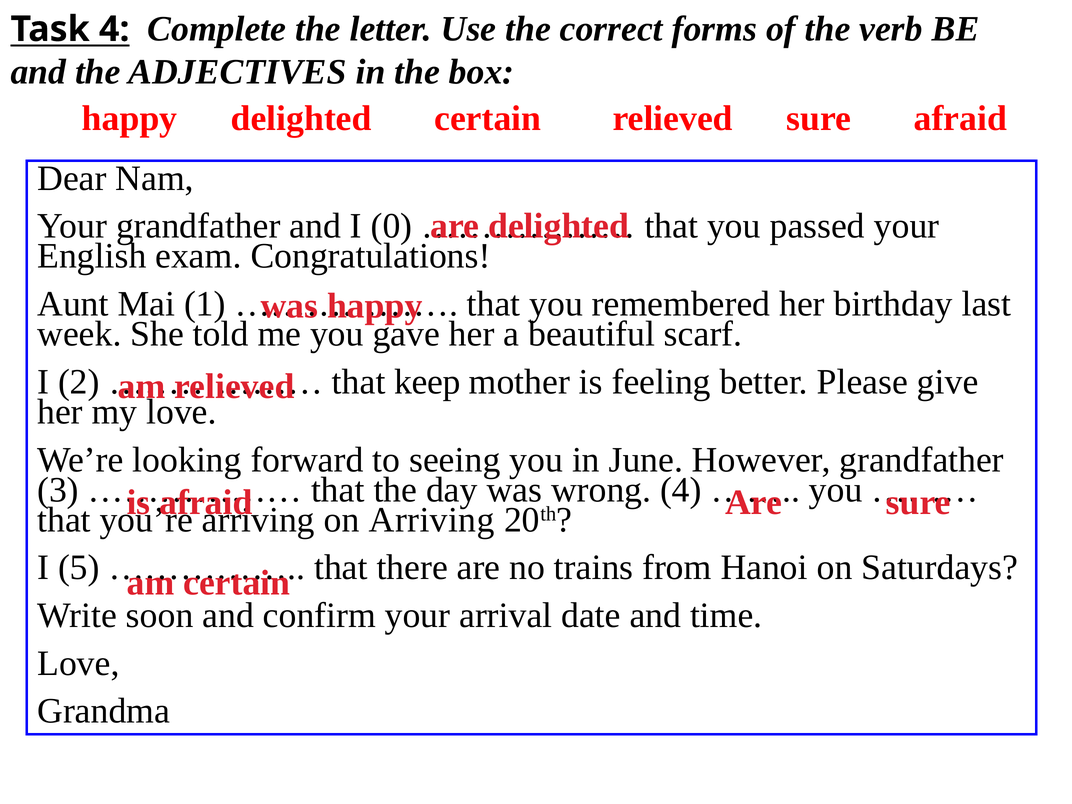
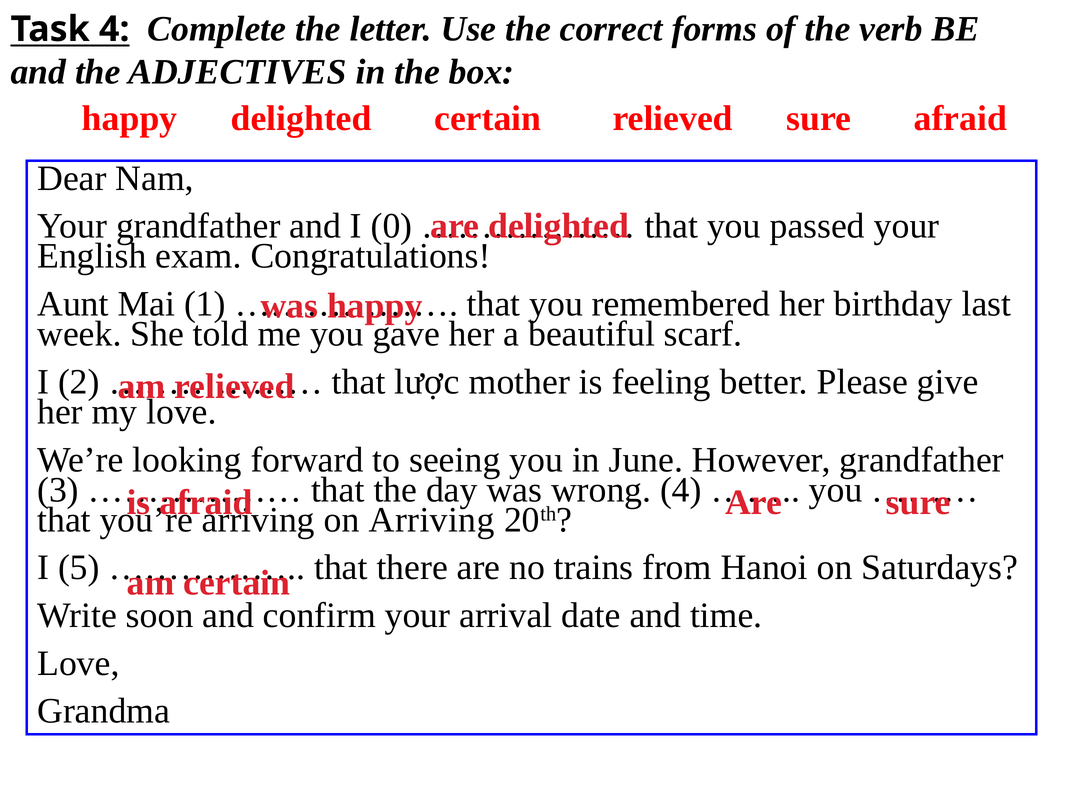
keep: keep -> lược
